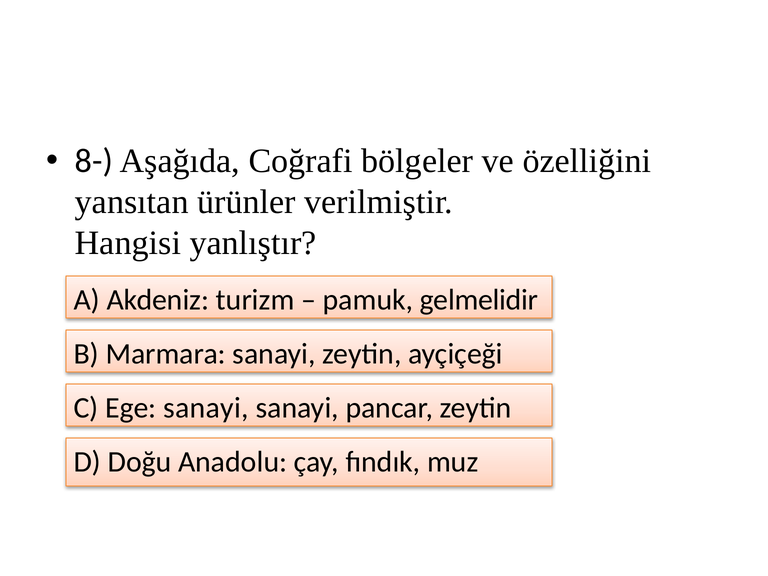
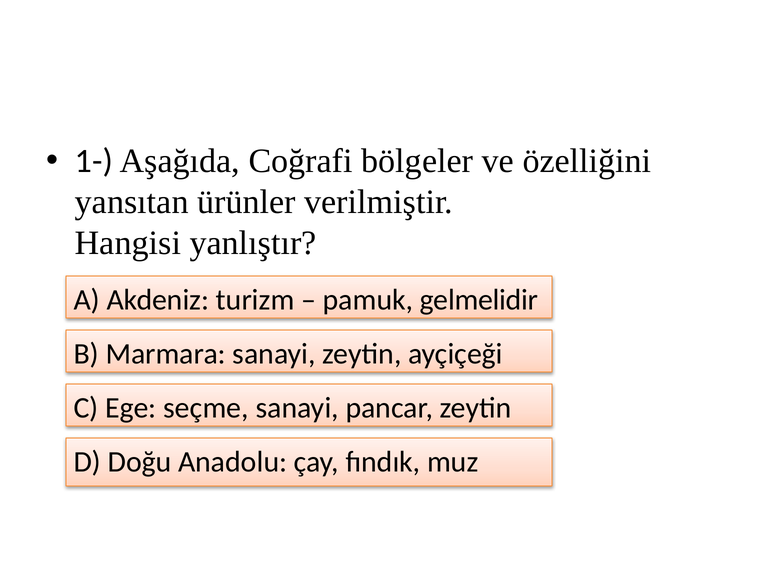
8-: 8- -> 1-
Ege sanayi: sanayi -> seçme
